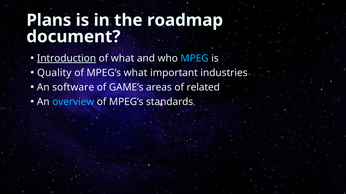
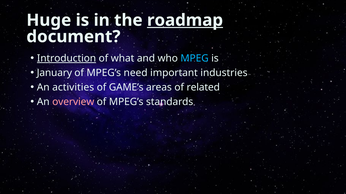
Plans: Plans -> Huge
roadmap underline: none -> present
Quality: Quality -> January
MPEG’s what: what -> need
software: software -> activities
overview colour: light blue -> pink
